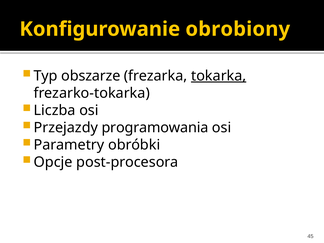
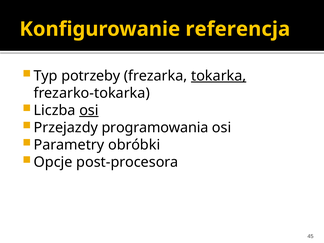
obrobiony: obrobiony -> referencja
obszarze: obszarze -> potrzeby
osi at (89, 110) underline: none -> present
